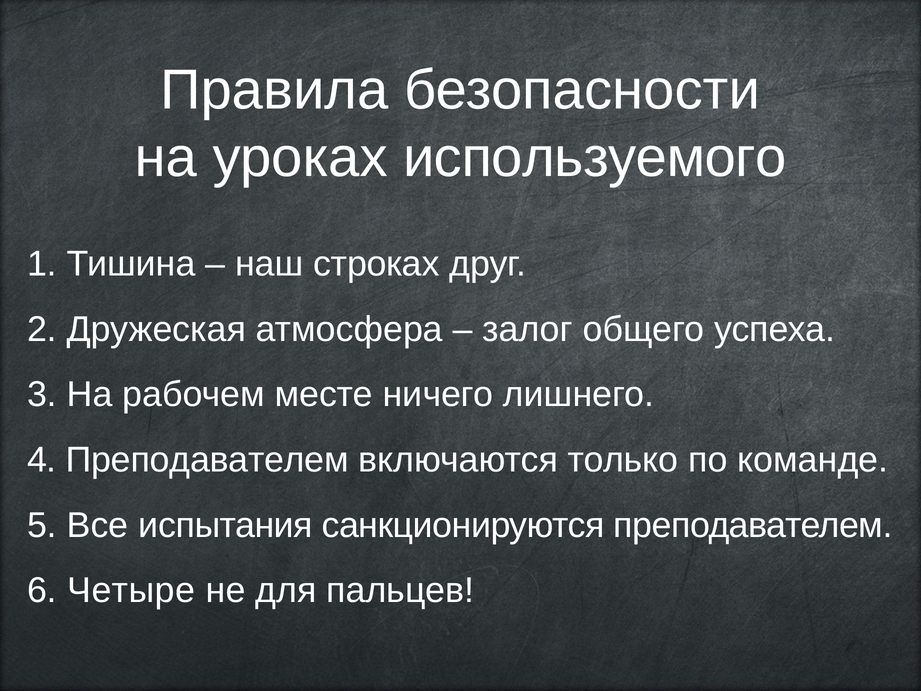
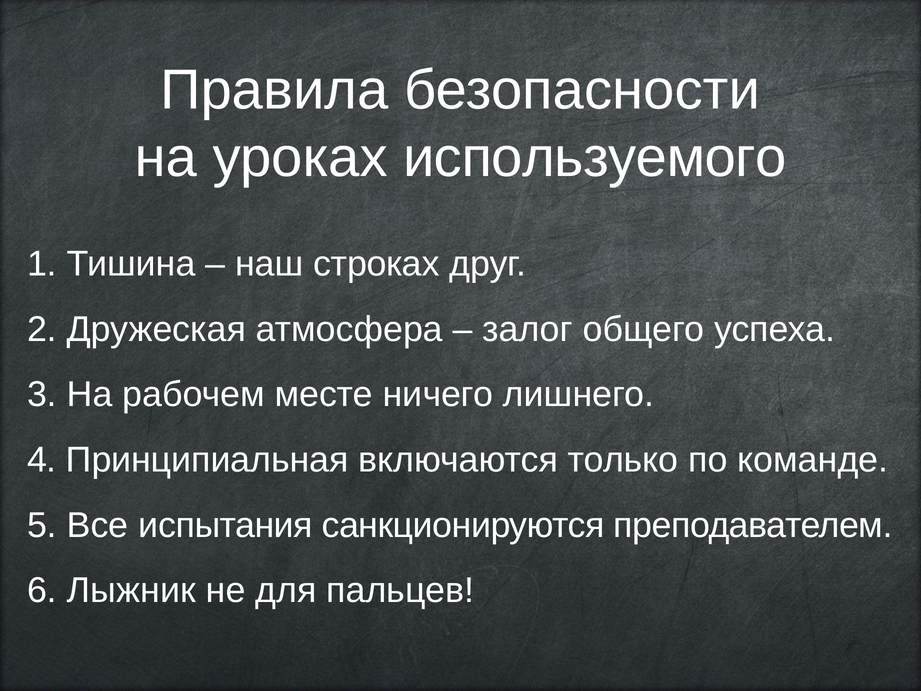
4 Преподавателем: Преподавателем -> Принципиальная
Четыре: Четыре -> Лыжник
